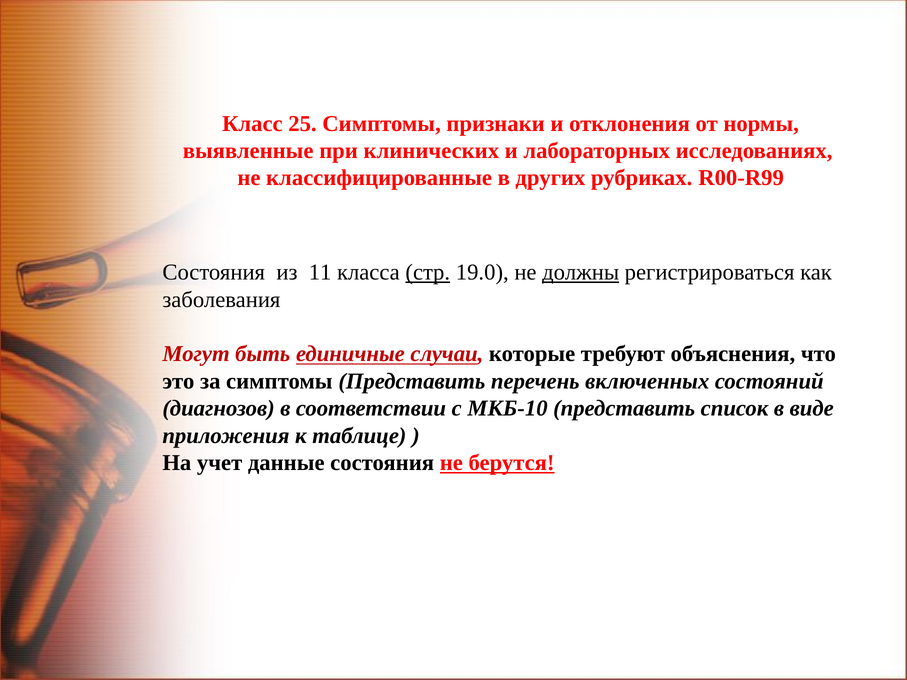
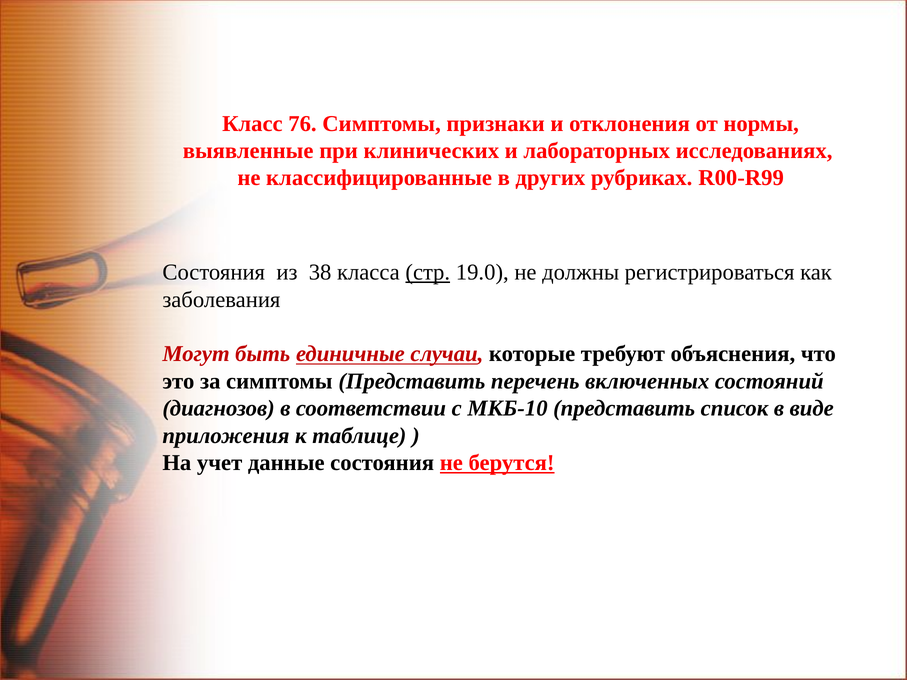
25: 25 -> 76
11: 11 -> 38
должны underline: present -> none
